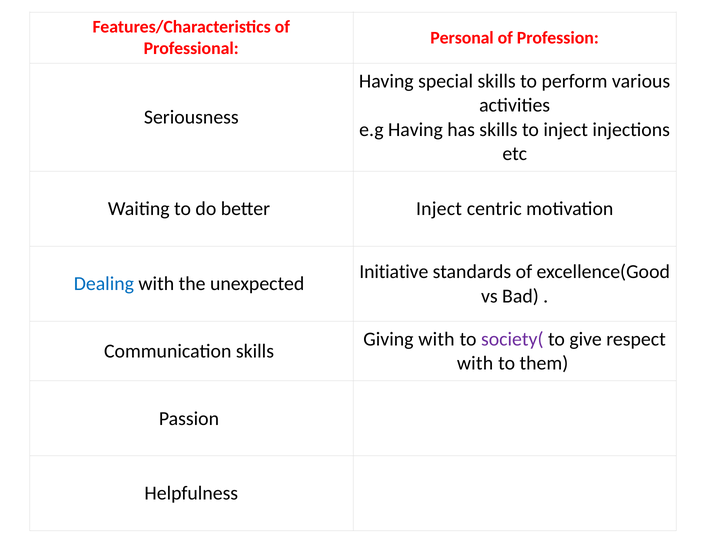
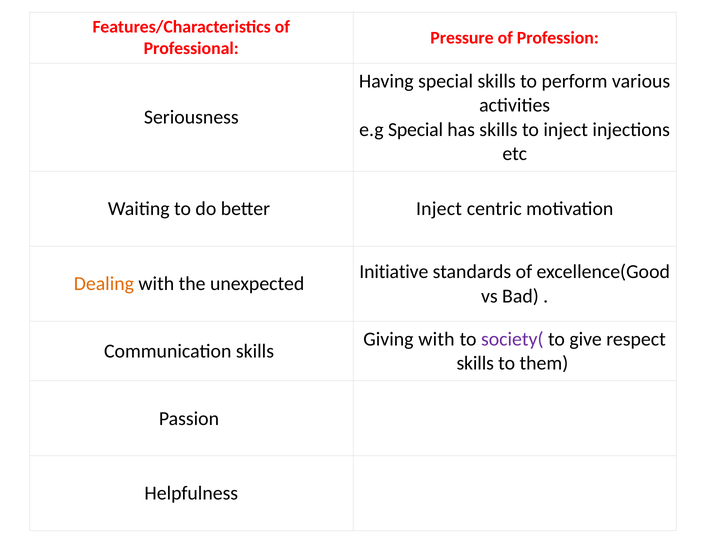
Personal: Personal -> Pressure
e.g Having: Having -> Special
Dealing colour: blue -> orange
with at (475, 363): with -> skills
